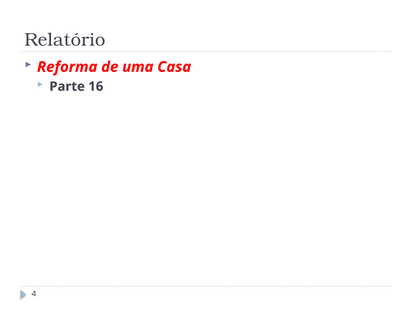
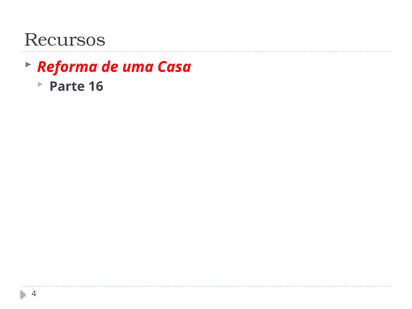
Relatório: Relatório -> Recursos
